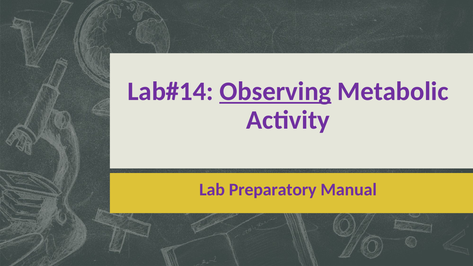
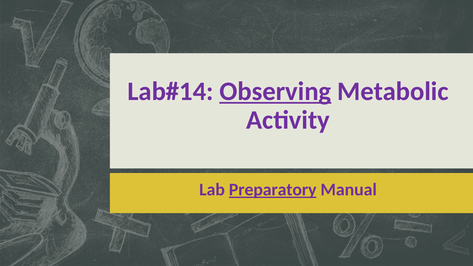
Preparatory underline: none -> present
